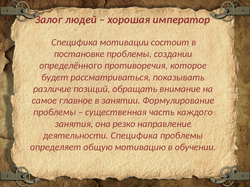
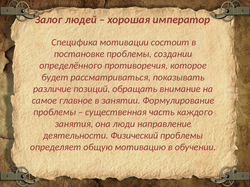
резко: резко -> люди
деятельности Специфика: Специфика -> Физический
